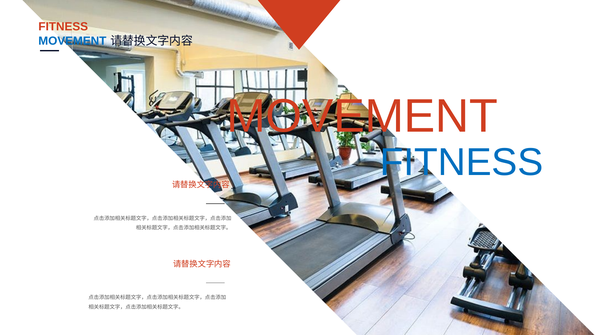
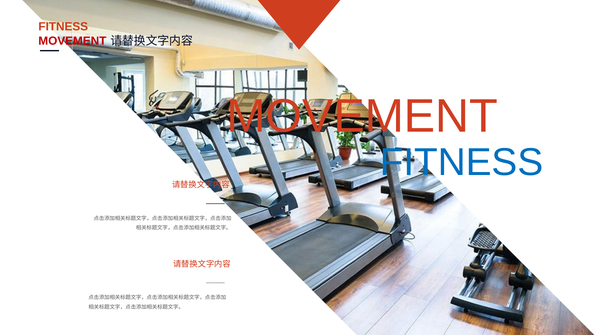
MOVEMENT at (72, 41) colour: blue -> red
